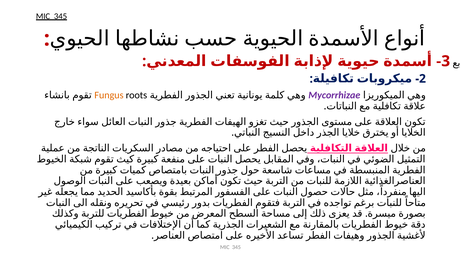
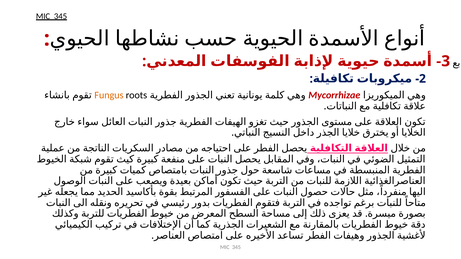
Mycorrhizae colour: purple -> red
